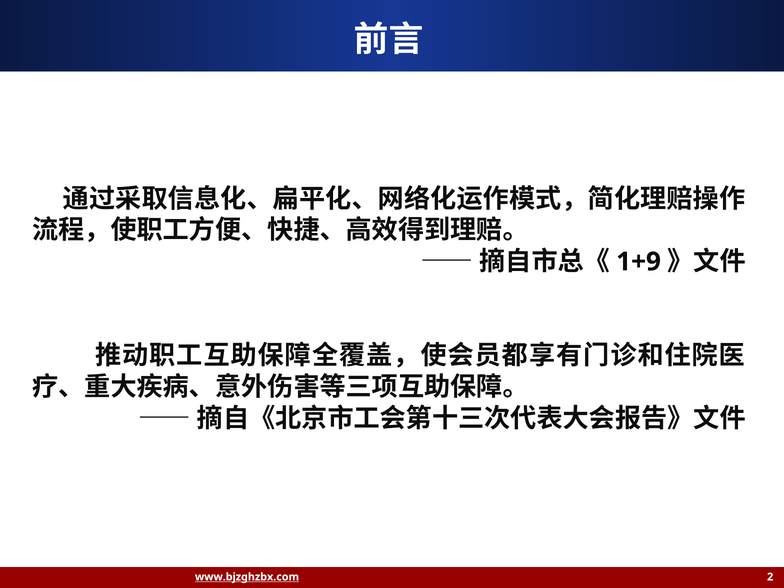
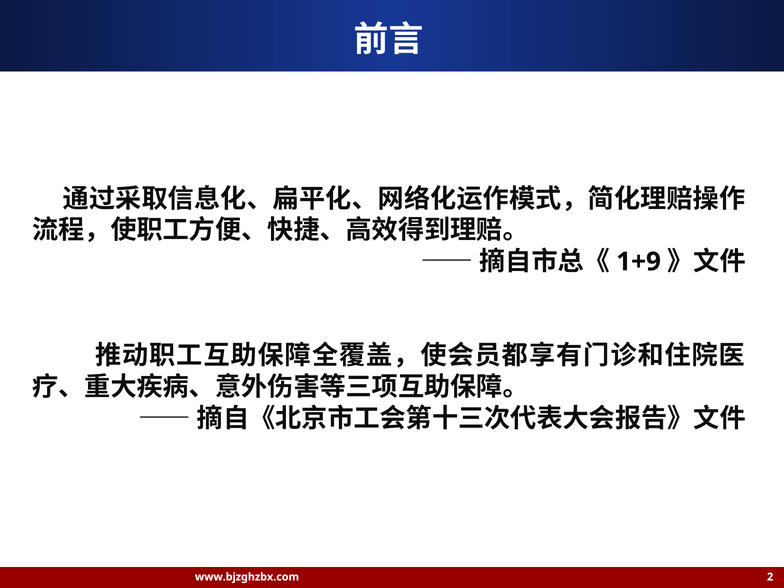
www.bjzghzbx.com underline: present -> none
